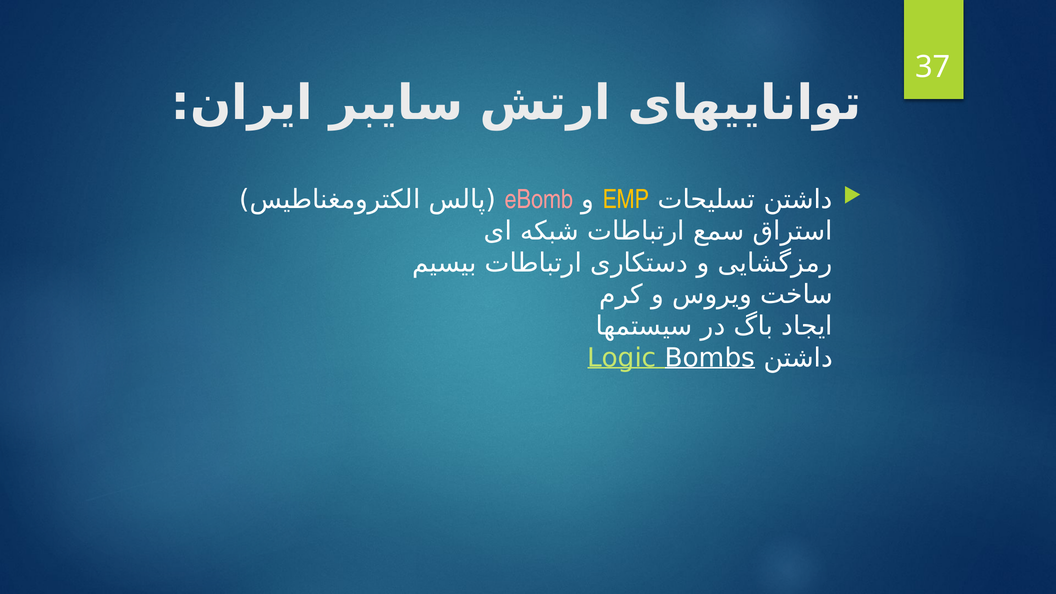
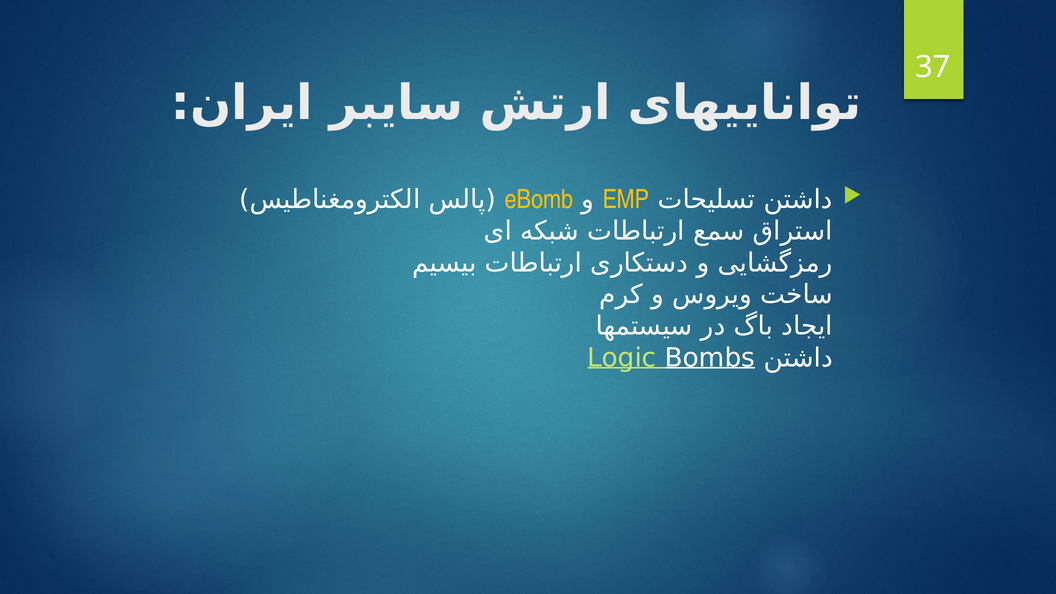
eBomb colour: pink -> yellow
